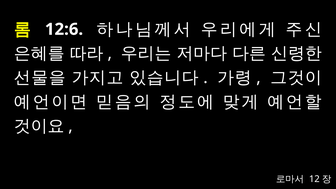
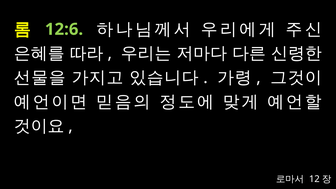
12:6 colour: white -> light green
